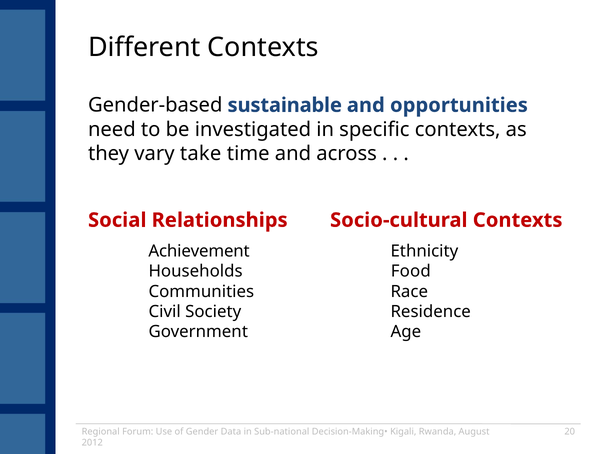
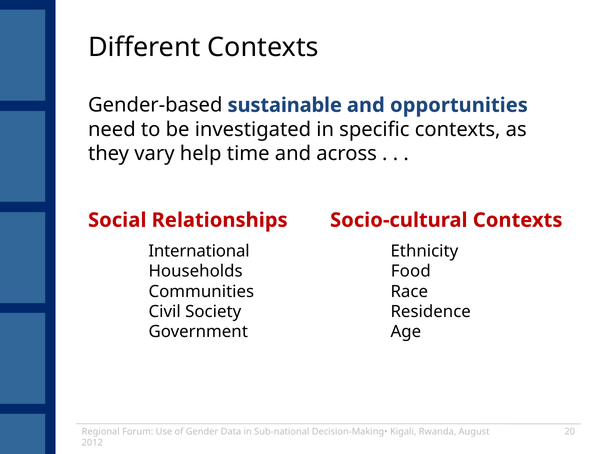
take: take -> help
Achievement: Achievement -> International
